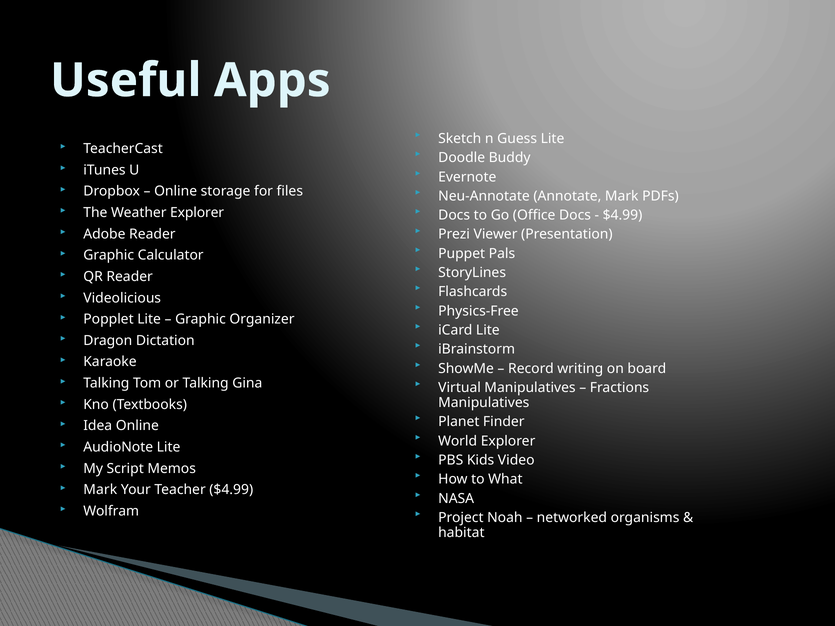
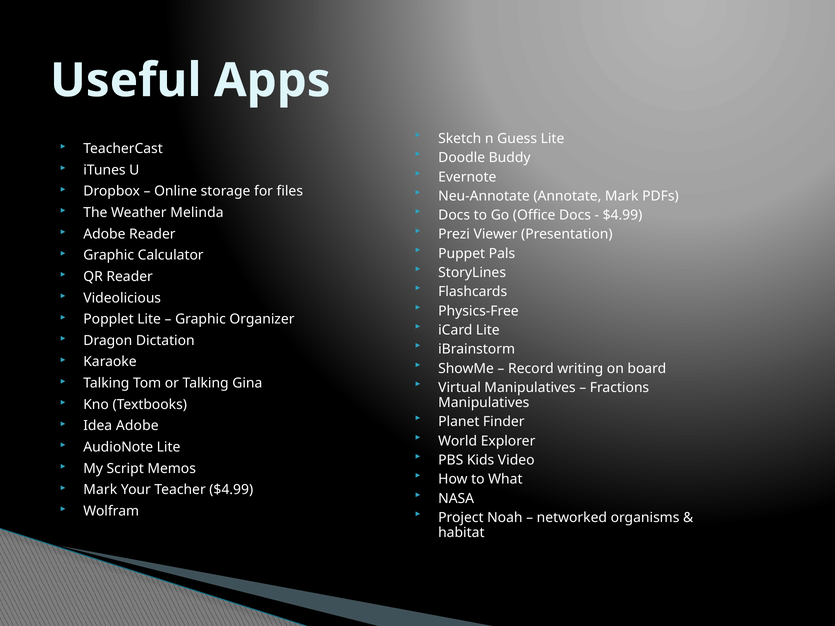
Weather Explorer: Explorer -> Melinda
Idea Online: Online -> Adobe
